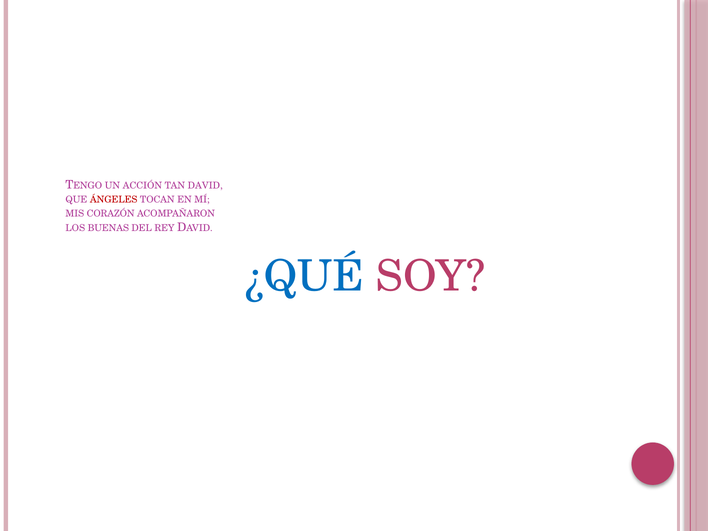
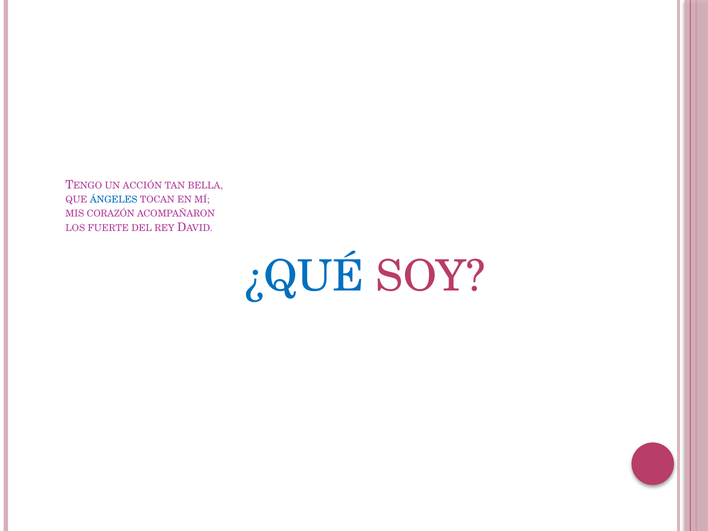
TAN DAVID: DAVID -> BELLA
ÁNGELES colour: red -> blue
BUENAS: BUENAS -> FUERTE
